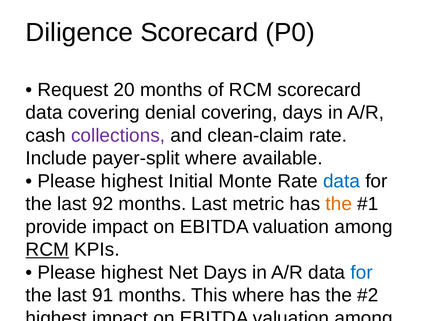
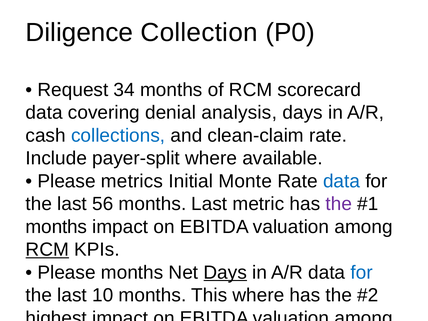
Diligence Scorecard: Scorecard -> Collection
20: 20 -> 34
denial covering: covering -> analysis
collections colour: purple -> blue
highest at (132, 181): highest -> metrics
92: 92 -> 56
the at (339, 204) colour: orange -> purple
provide at (56, 227): provide -> months
highest at (132, 272): highest -> months
Days at (225, 272) underline: none -> present
91: 91 -> 10
